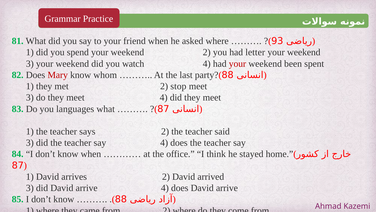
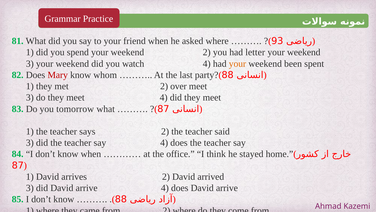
your at (237, 64) colour: red -> orange
stop: stop -> over
languages: languages -> tomorrow
